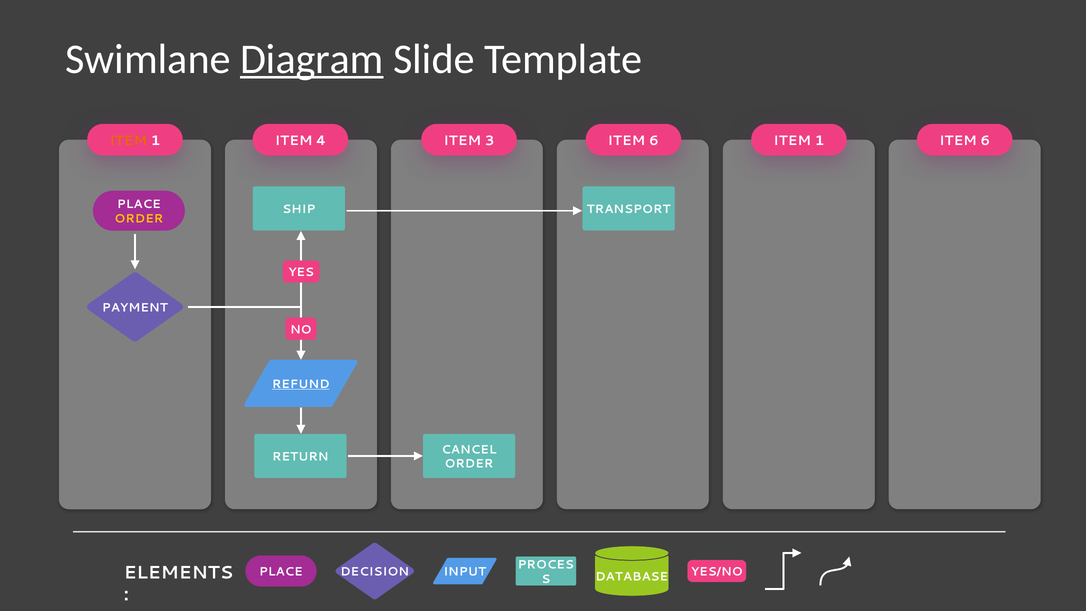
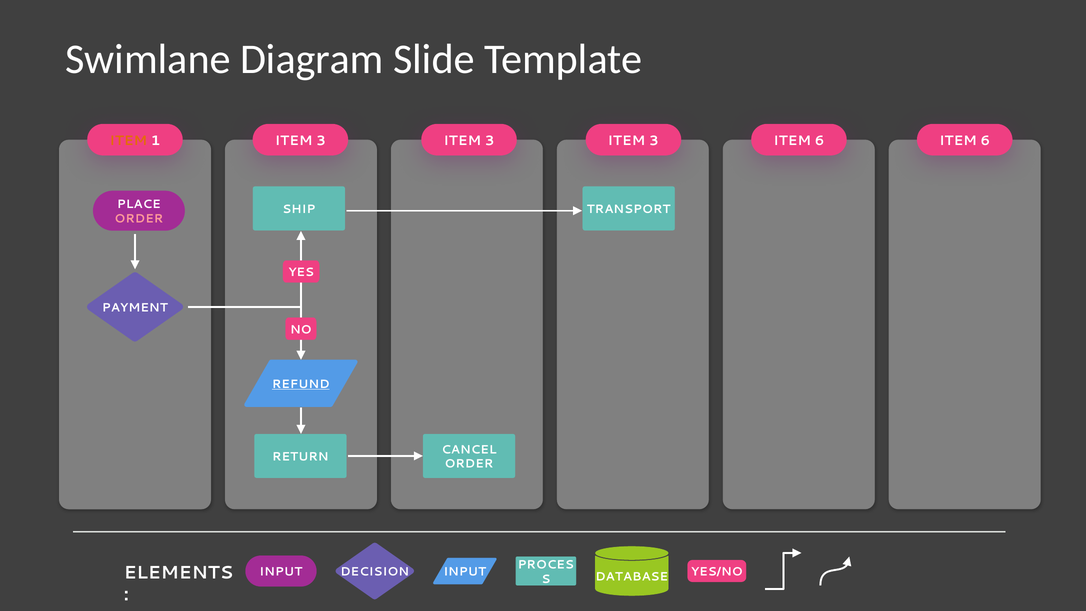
Diagram underline: present -> none
1 ITEM 4: 4 -> 3
6 at (654, 141): 6 -> 3
1 at (820, 141): 1 -> 6
ORDER at (139, 219) colour: yellow -> pink
PLACE at (281, 572): PLACE -> INPUT
